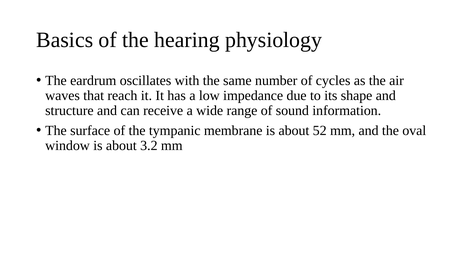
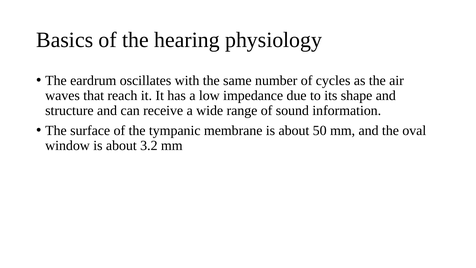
52: 52 -> 50
